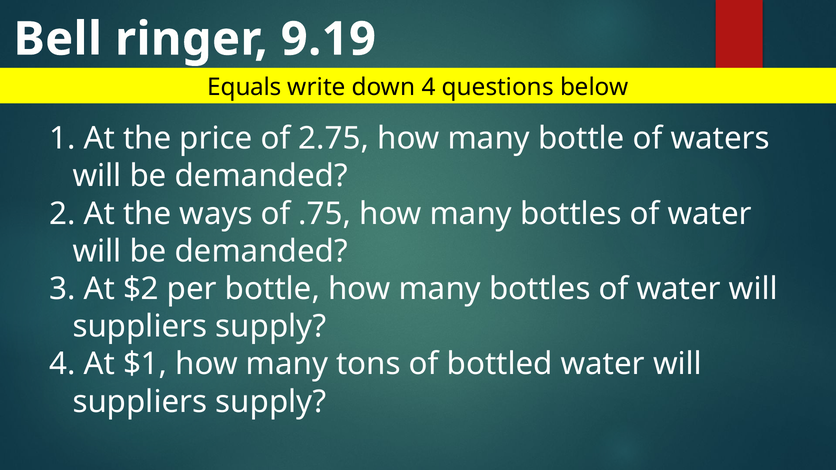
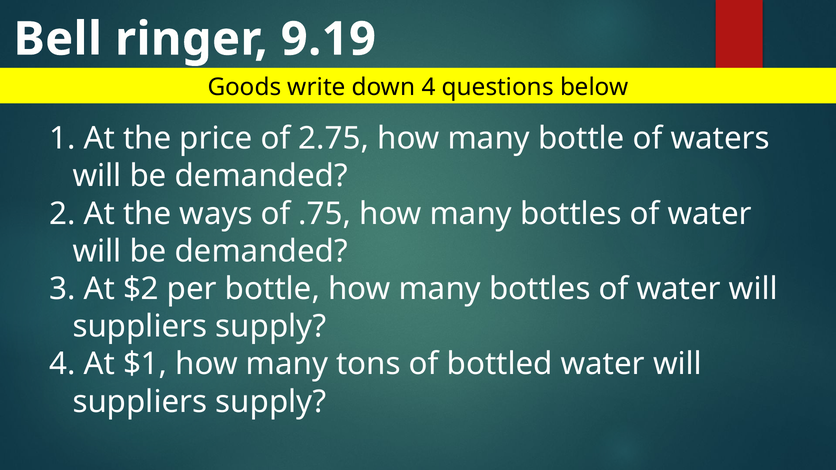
Equals: Equals -> Goods
